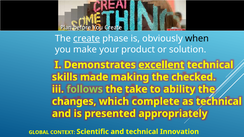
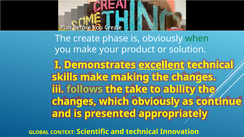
create underline: present -> none
when colour: black -> green
skills made: made -> make
making the checked: checked -> changes
which complete: complete -> obviously
as technical: technical -> continue
